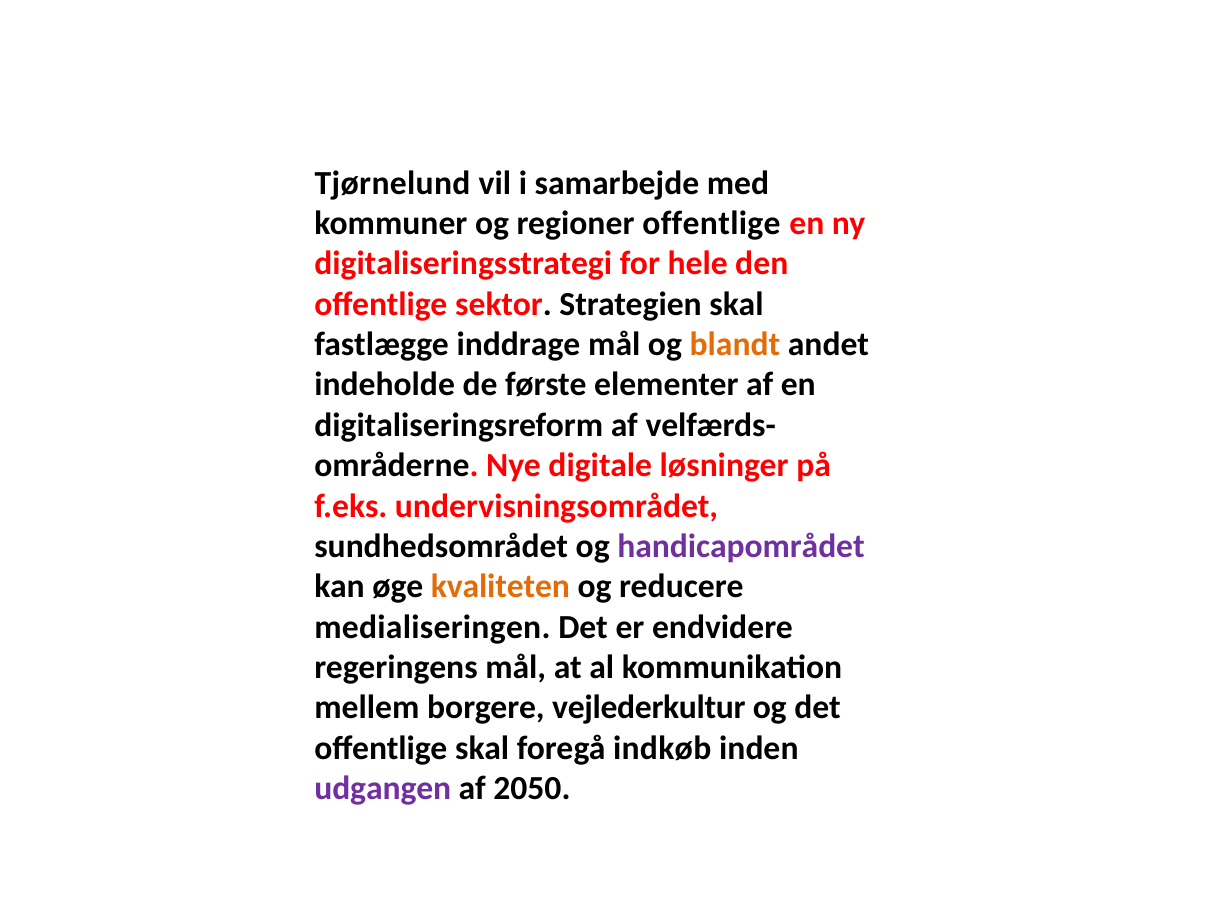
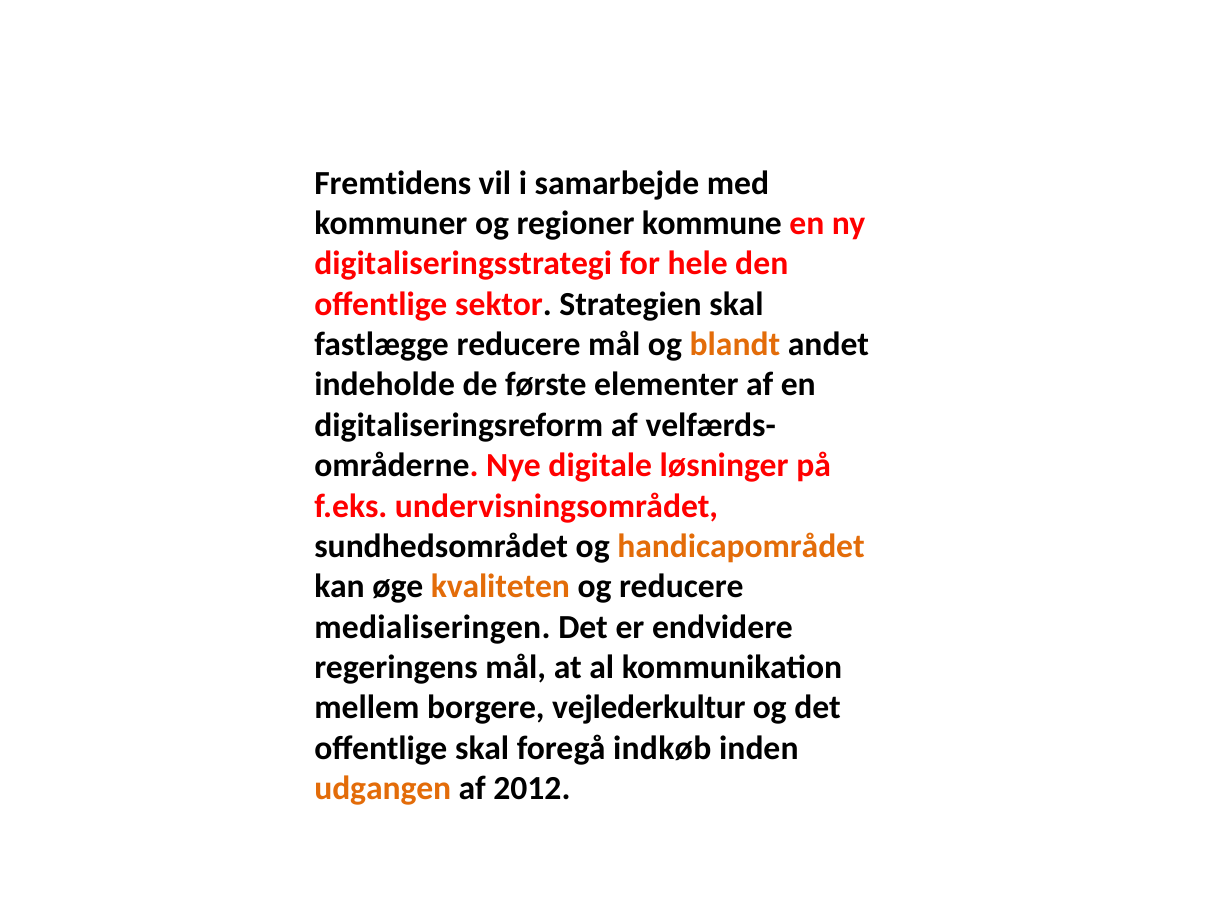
Tjørnelund: Tjørnelund -> Fremtidens
regioner offentlige: offentlige -> kommune
fastlægge inddrage: inddrage -> reducere
handicapområdet colour: purple -> orange
udgangen colour: purple -> orange
2050: 2050 -> 2012
